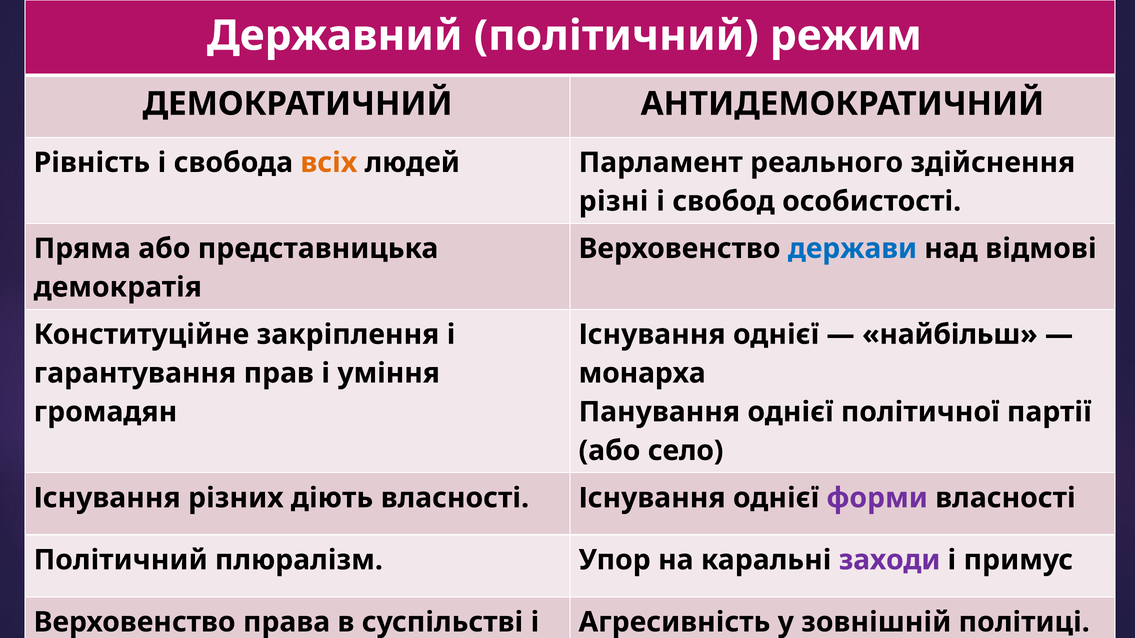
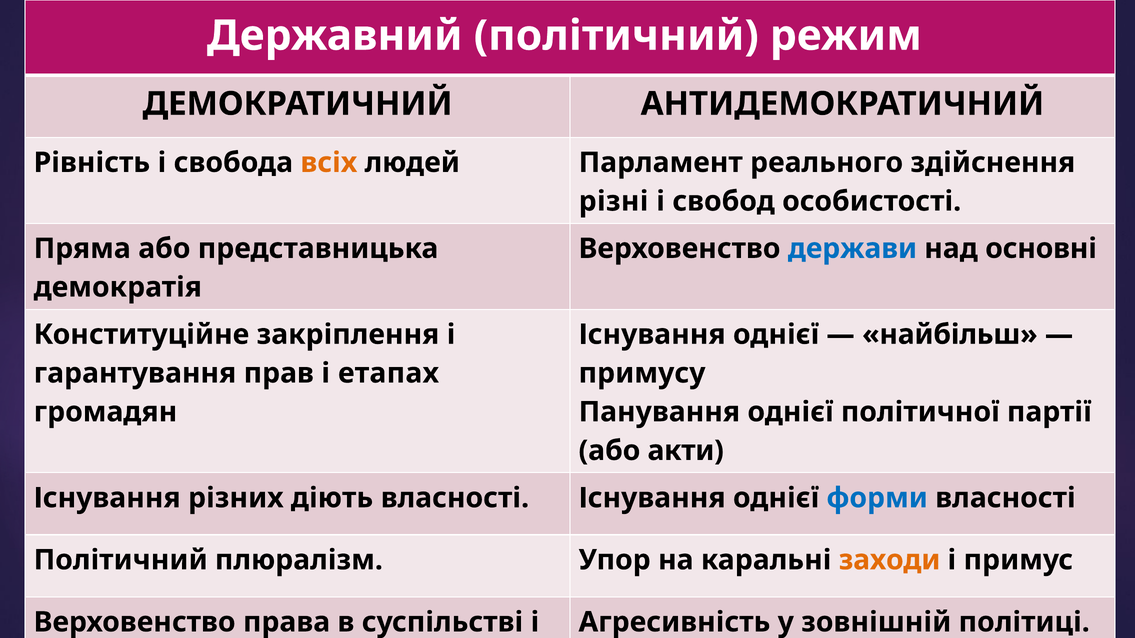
відмові: відмові -> основні
уміння: уміння -> етапах
монарха: монарха -> примусу
село: село -> акти
форми colour: purple -> blue
заходи colour: purple -> orange
